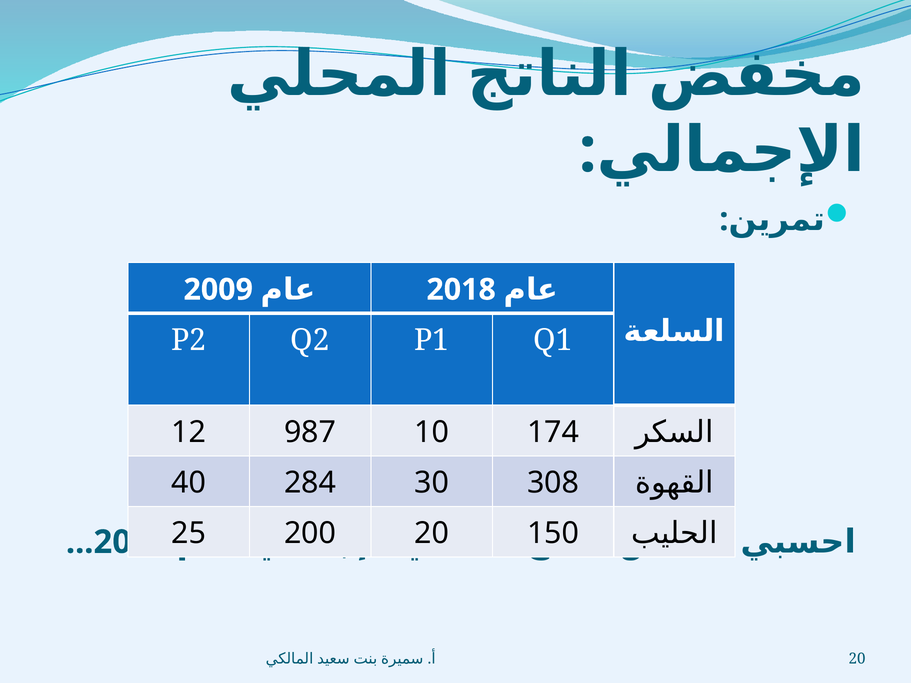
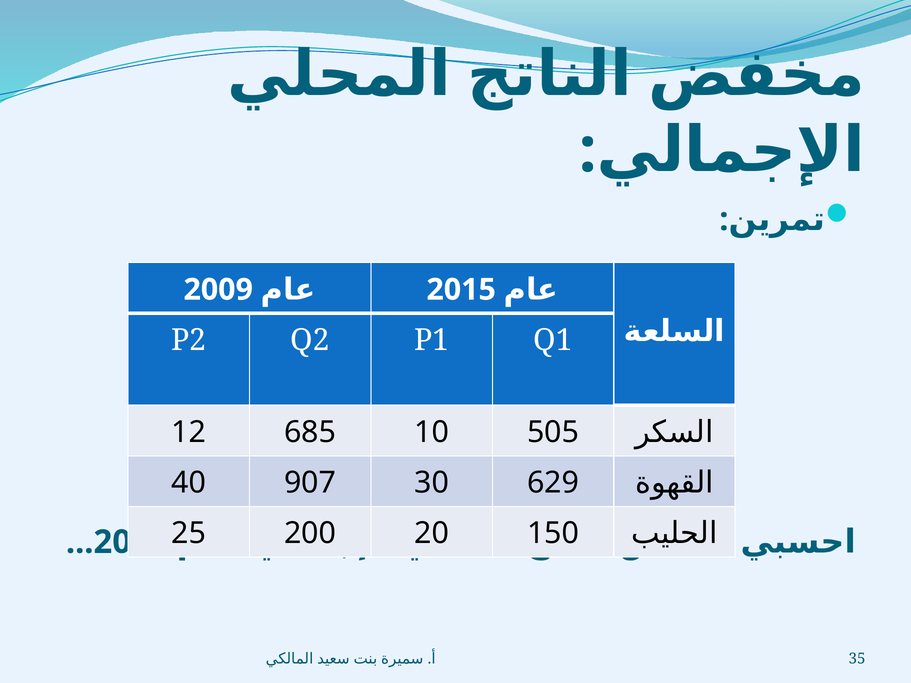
2018: 2018 -> 2015
987: 987 -> 685
174: 174 -> 505
284: 284 -> 907
308: 308 -> 629
20 at (857, 659): 20 -> 35
